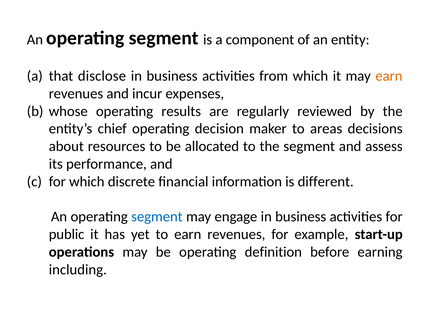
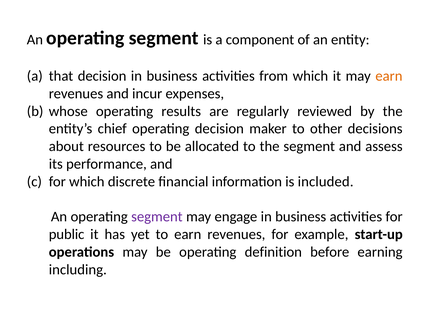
that disclose: disclose -> decision
areas: areas -> other
different: different -> included
segment at (157, 217) colour: blue -> purple
